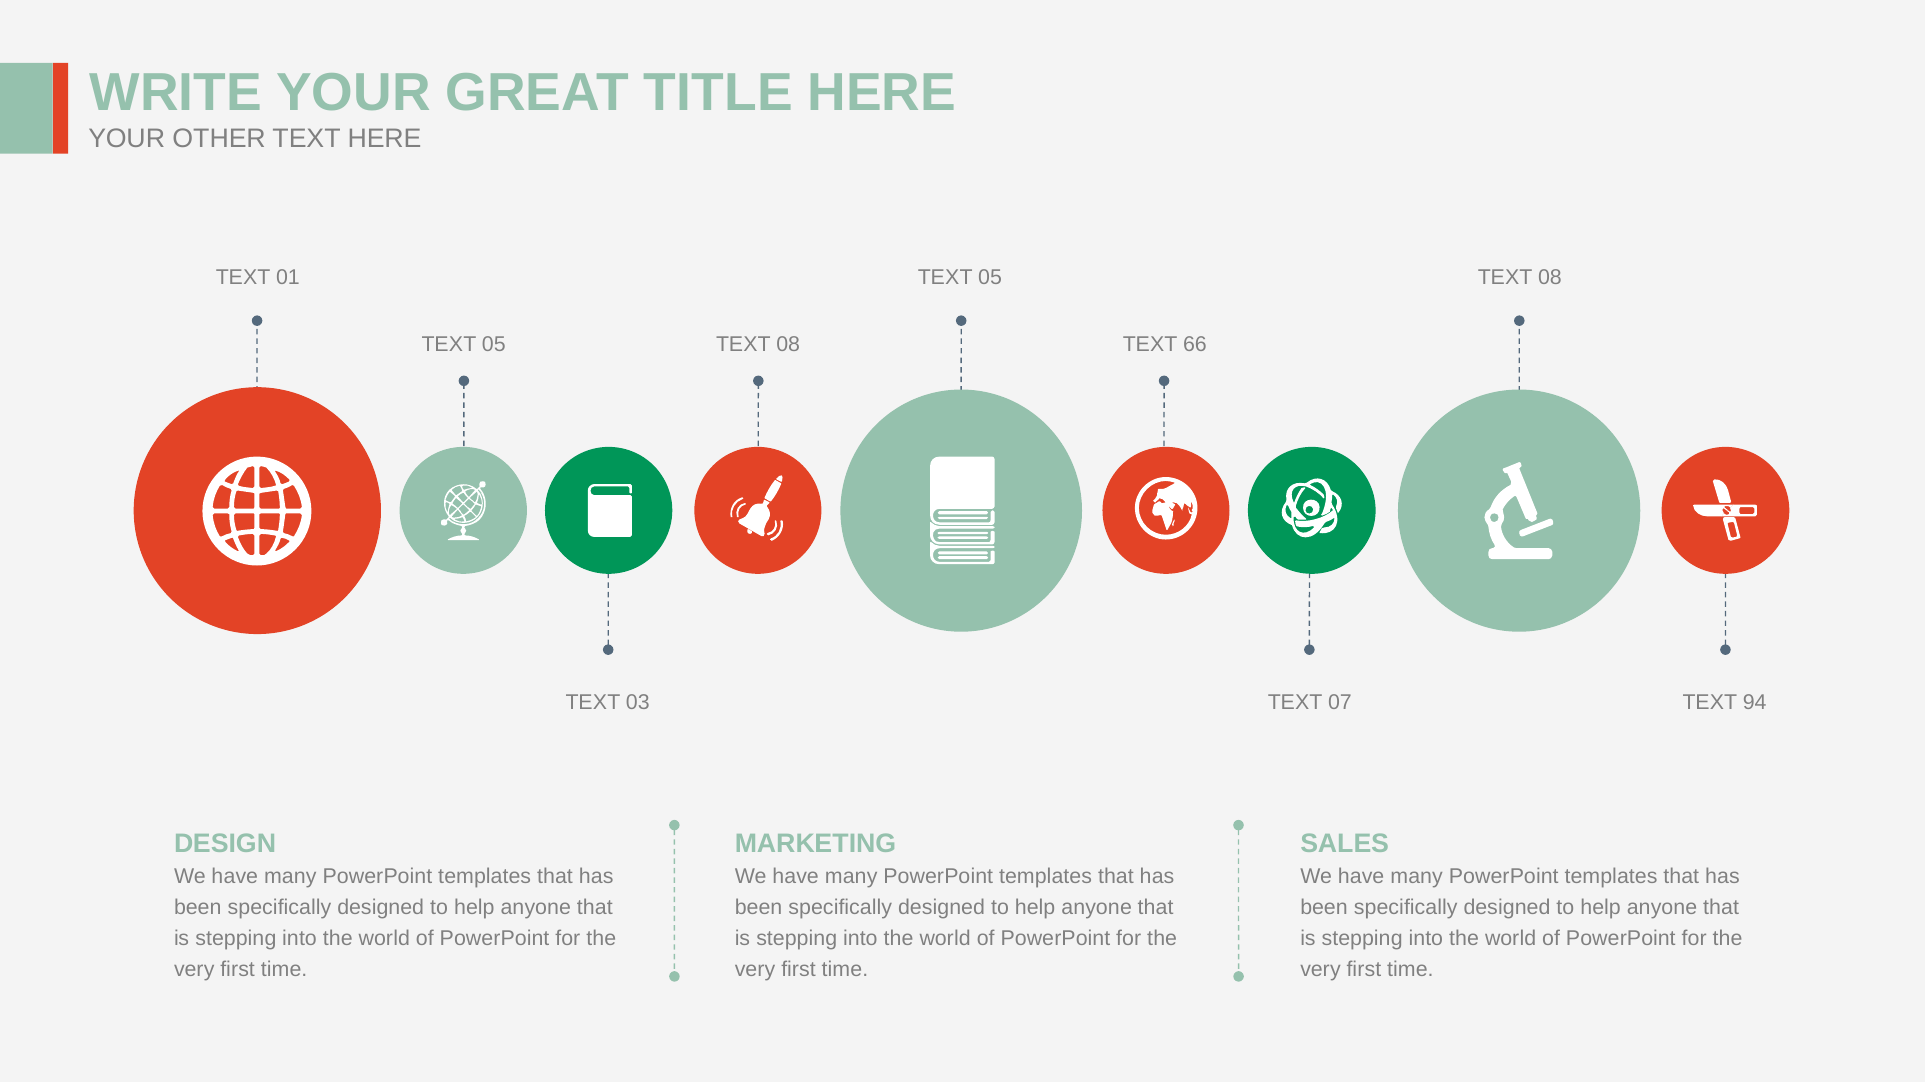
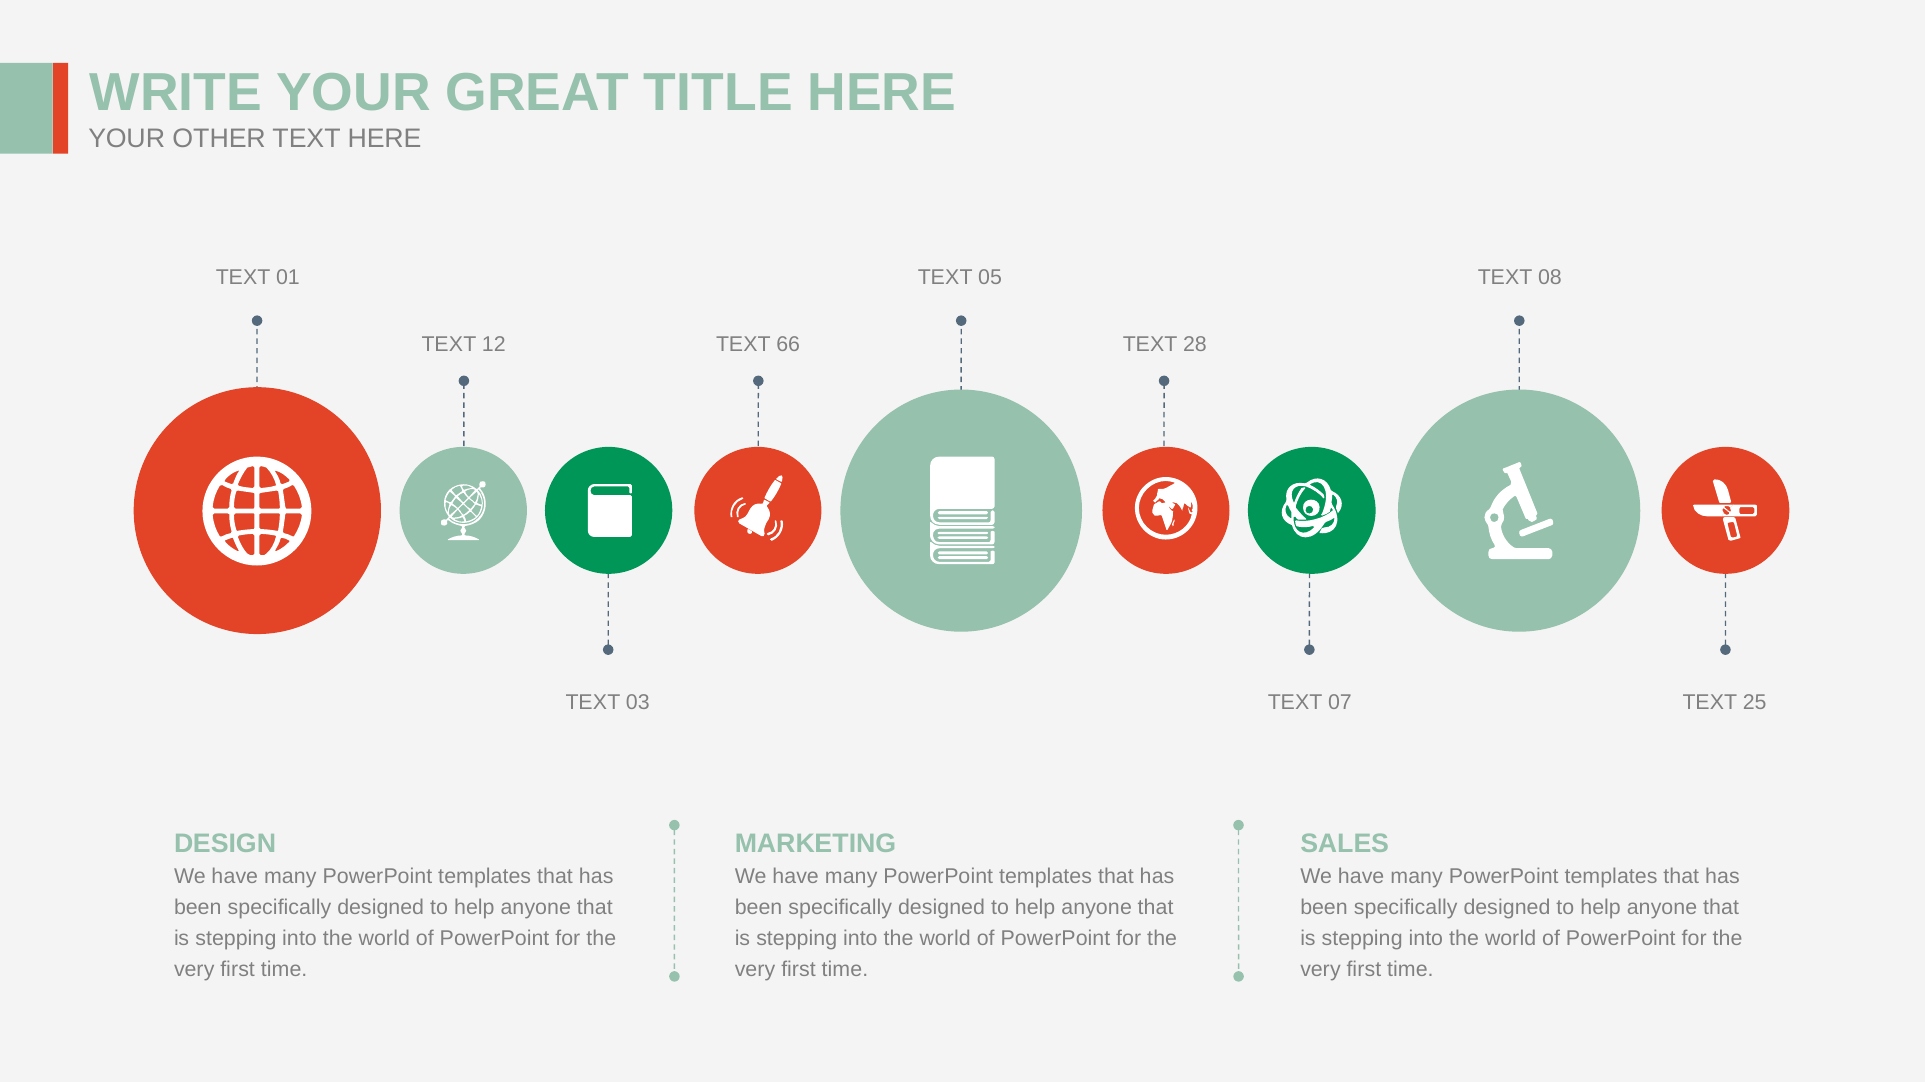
05 at (494, 345): 05 -> 12
08 at (788, 345): 08 -> 66
66: 66 -> 28
94: 94 -> 25
